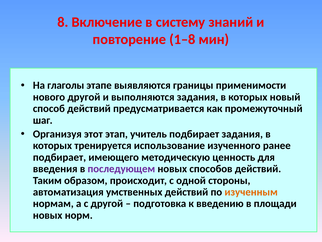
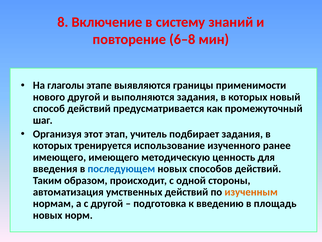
1–8: 1–8 -> 6–8
подбирает at (59, 157): подбирает -> имеющего
последующем colour: purple -> blue
площади: площади -> площадь
